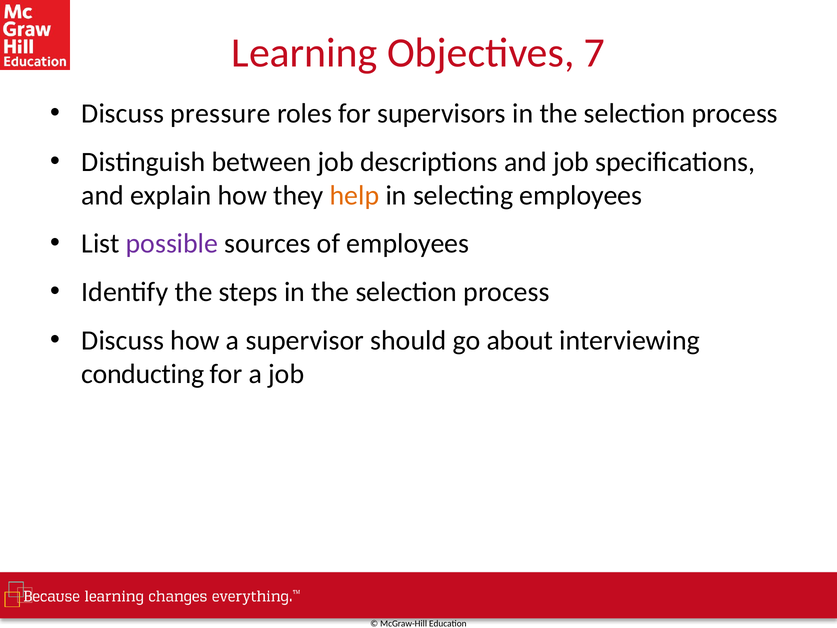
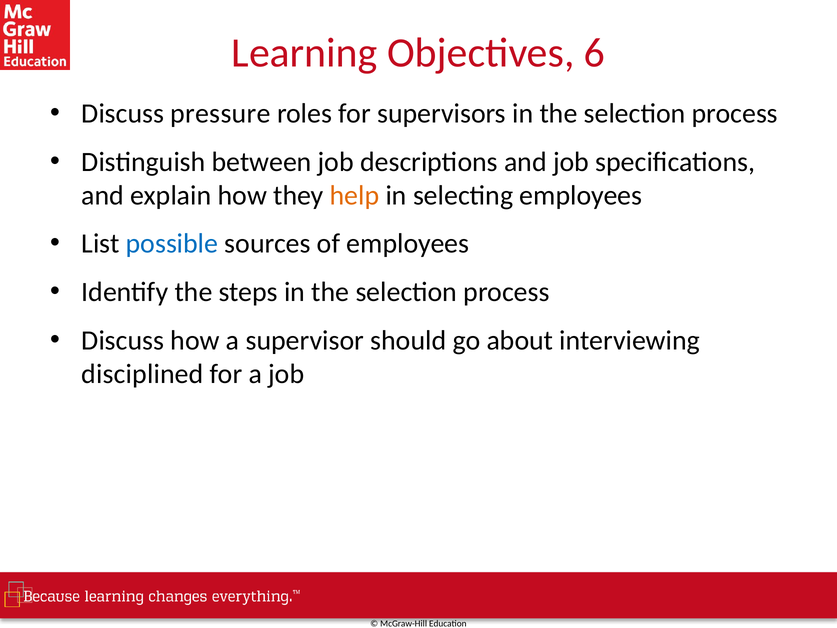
7: 7 -> 6
possible colour: purple -> blue
conducting: conducting -> disciplined
